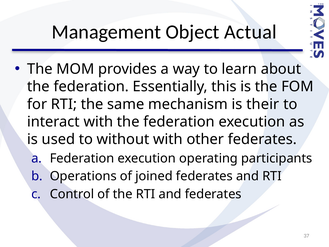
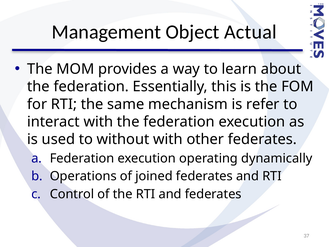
their: their -> refer
participants: participants -> dynamically
